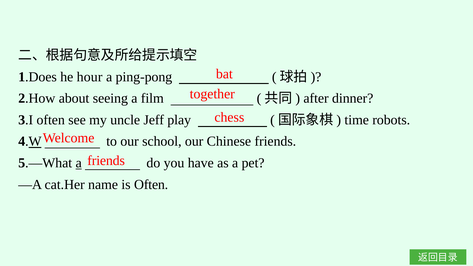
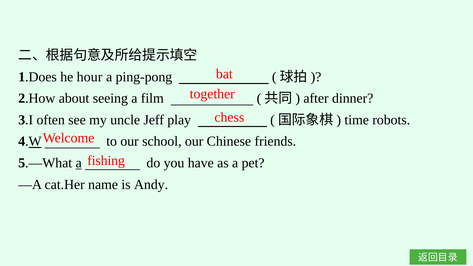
friends at (106, 161): friends -> fishing
is Often: Often -> Andy
